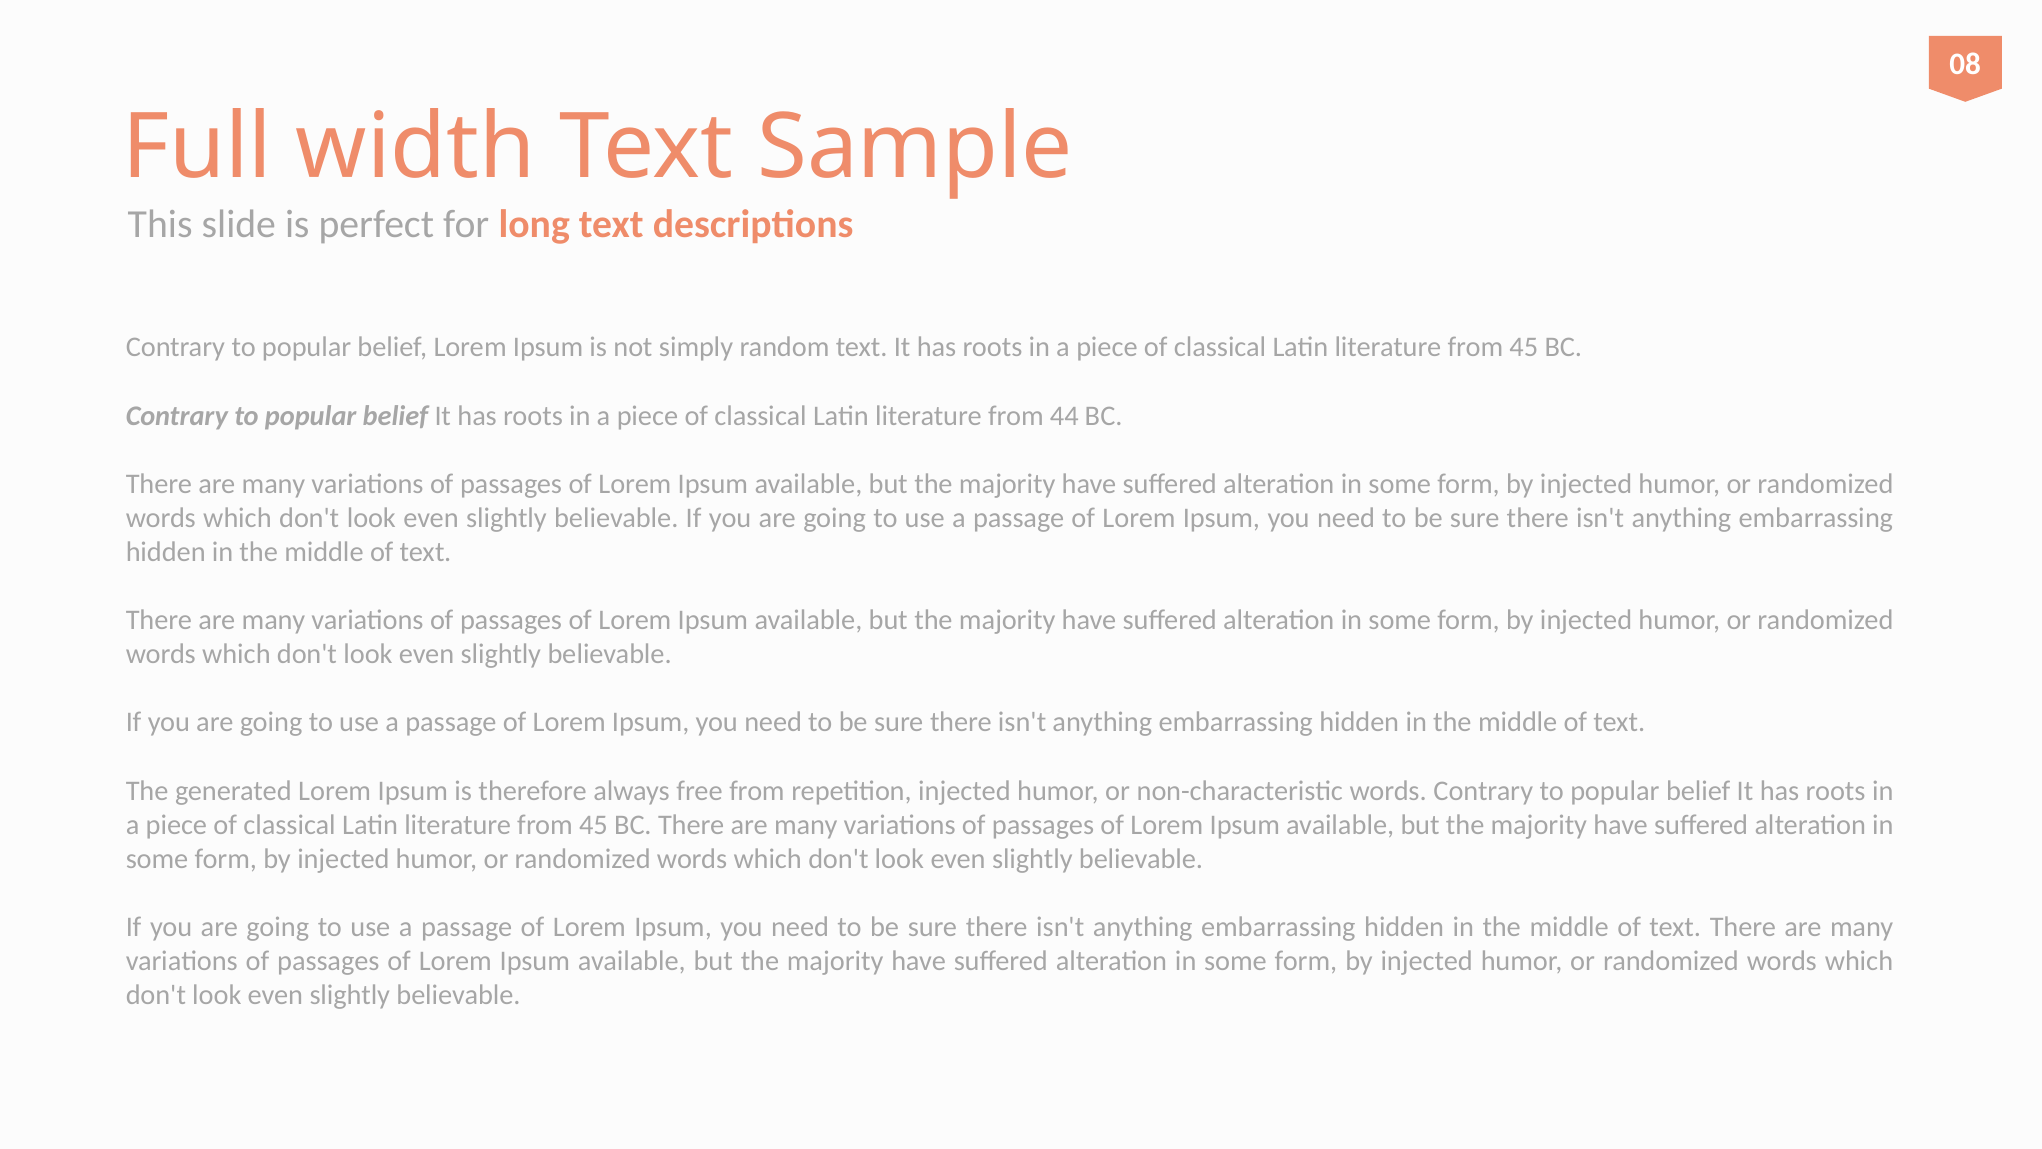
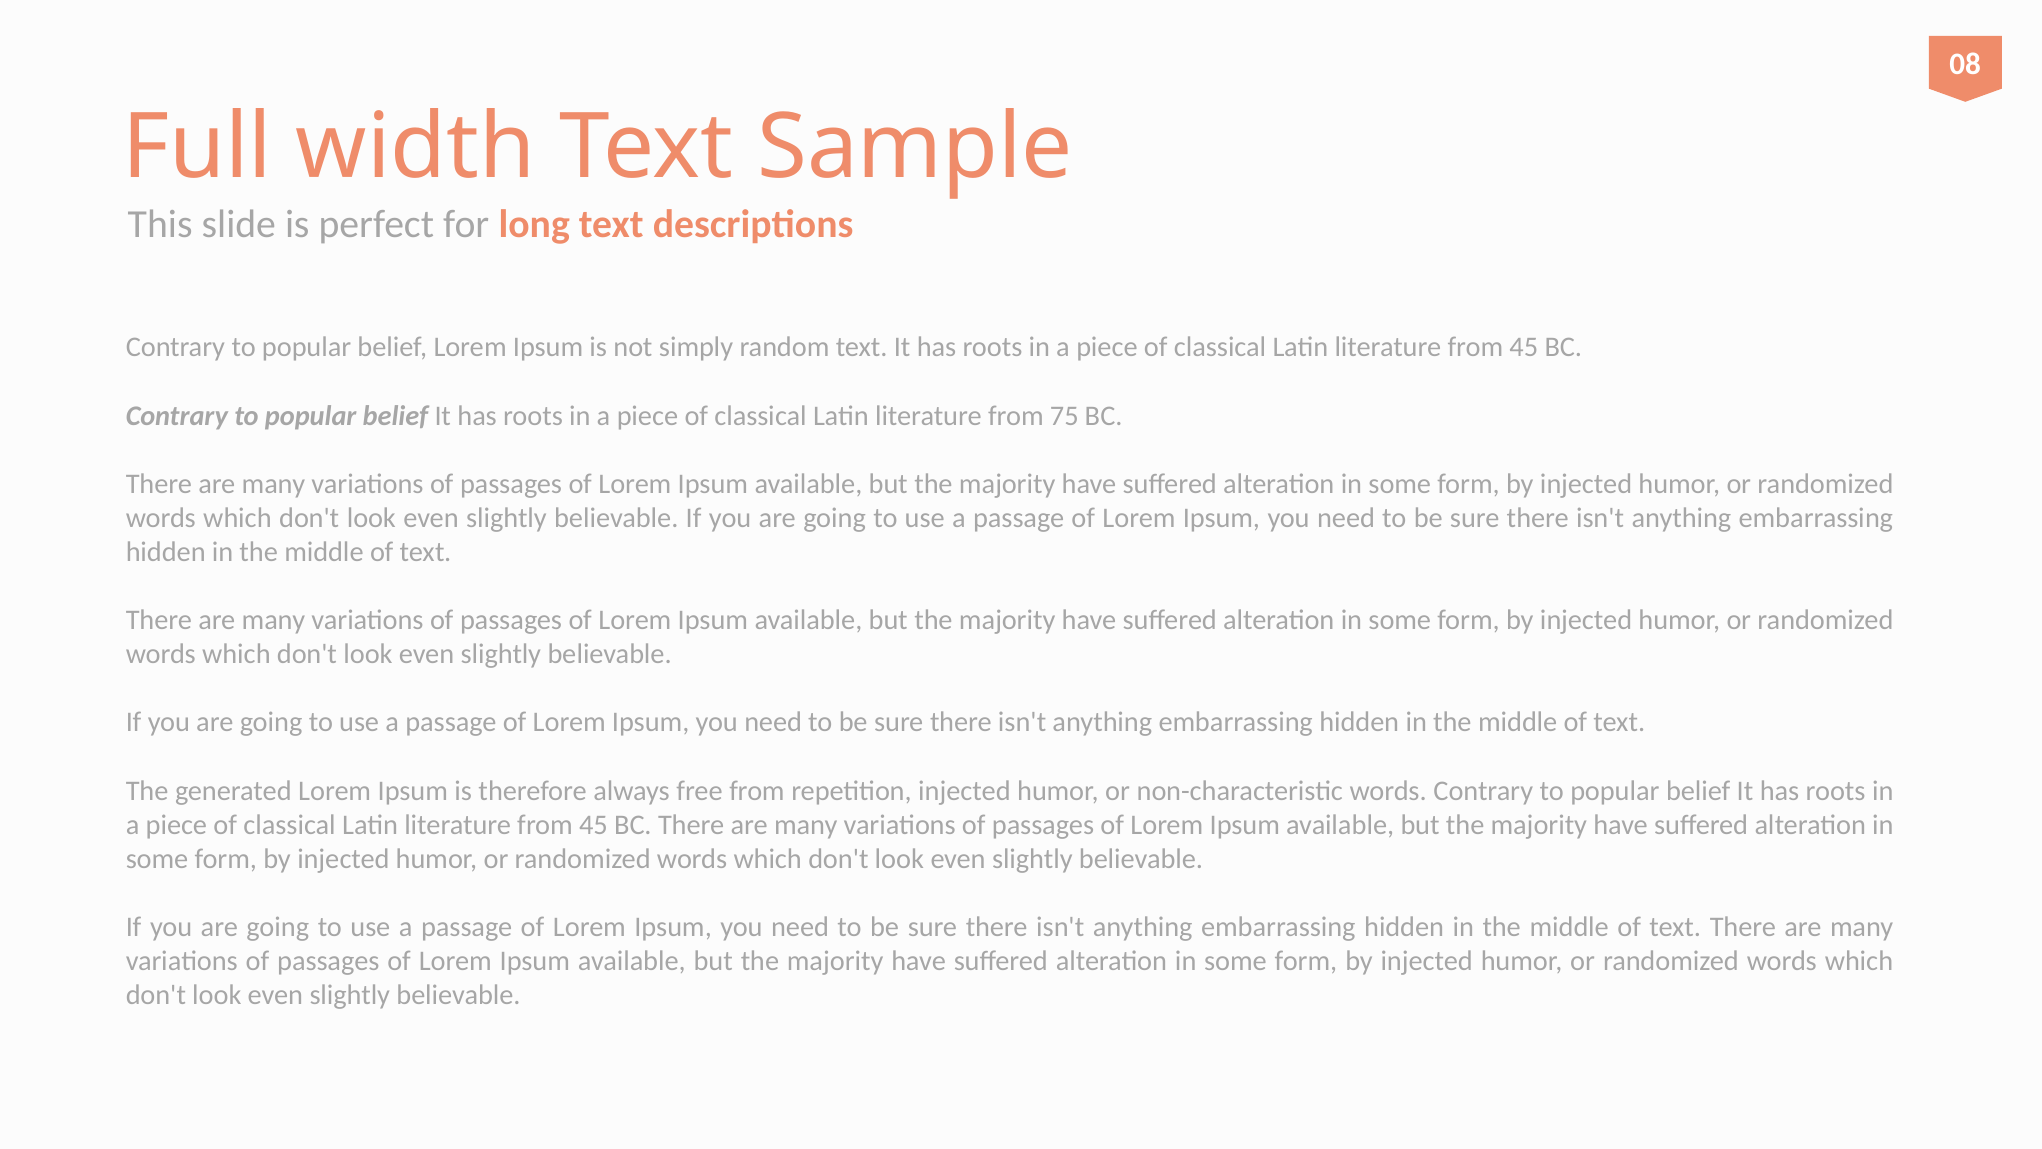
44: 44 -> 75
